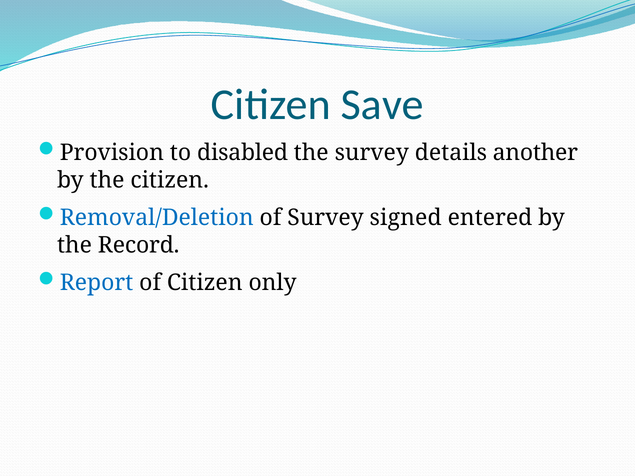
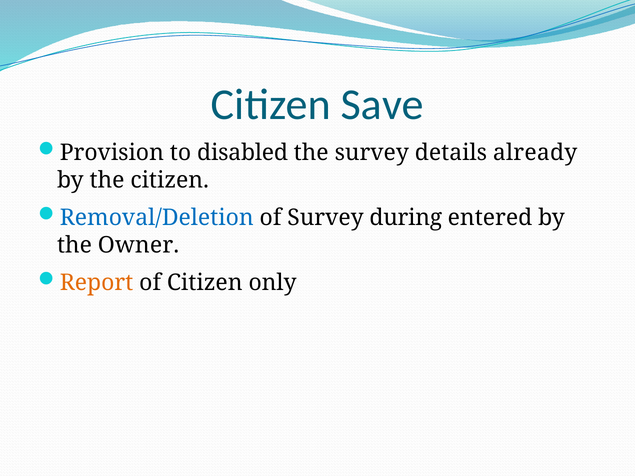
another: another -> already
signed: signed -> during
Record: Record -> Owner
Report colour: blue -> orange
